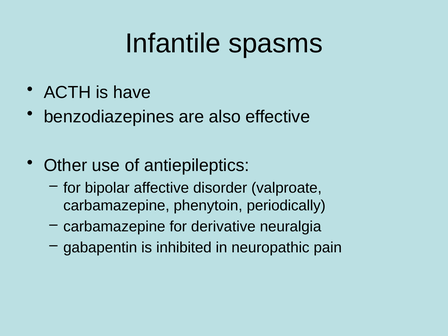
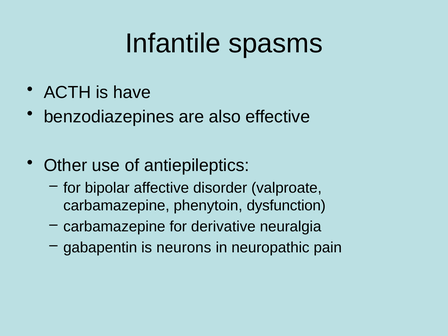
periodically: periodically -> dysfunction
inhibited: inhibited -> neurons
